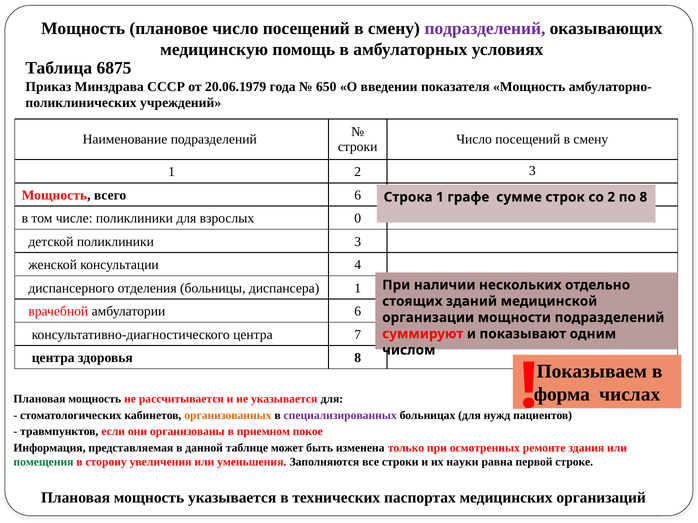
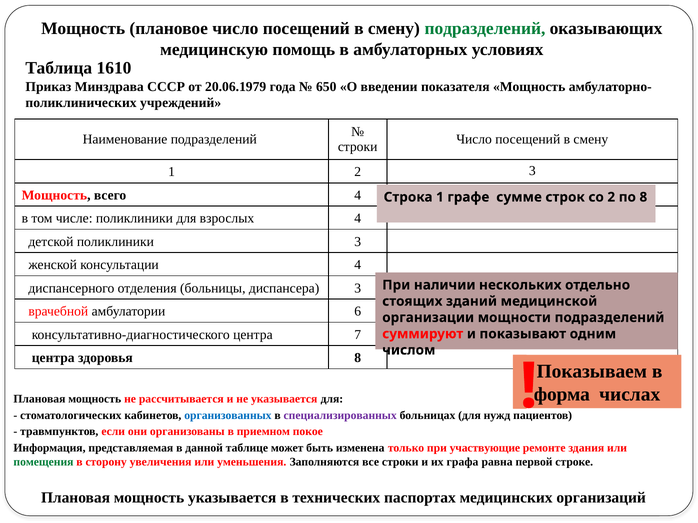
подразделений at (485, 28) colour: purple -> green
6875: 6875 -> 1610
всего 6: 6 -> 4
взрослых 0: 0 -> 4
диспансера 1: 1 -> 3
организованных colour: orange -> blue
осмотренных: осмотренных -> участвующие
науки: науки -> графа
